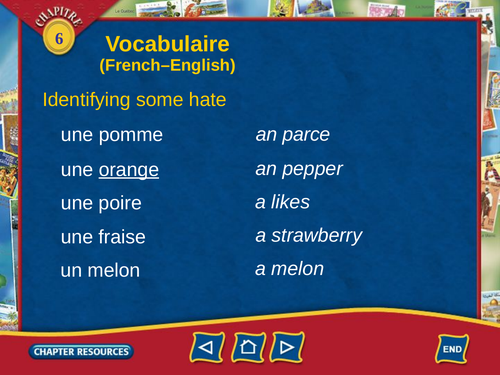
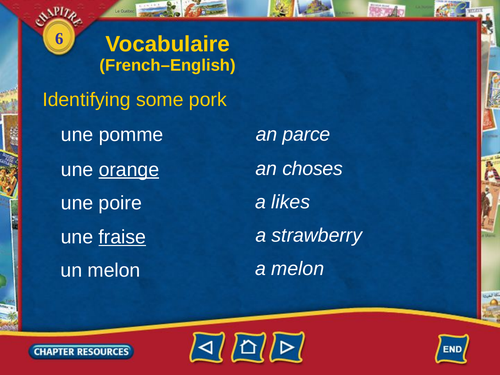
hate: hate -> pork
pepper: pepper -> choses
fraise underline: none -> present
